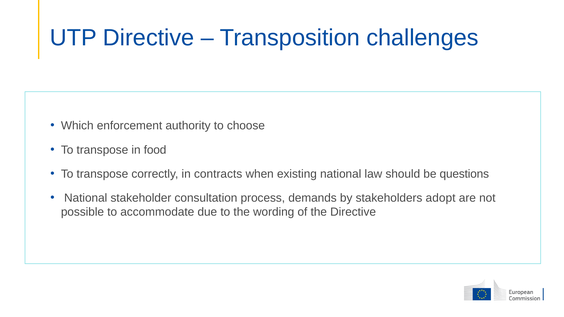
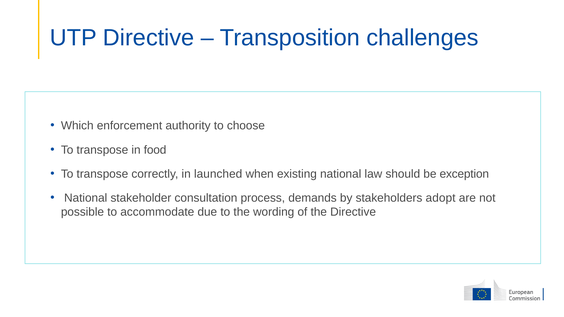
contracts: contracts -> launched
questions: questions -> exception
